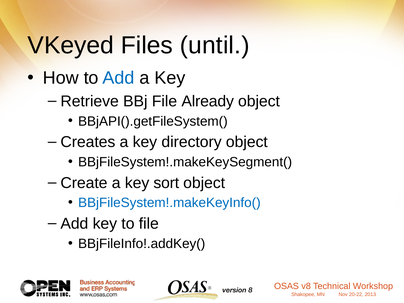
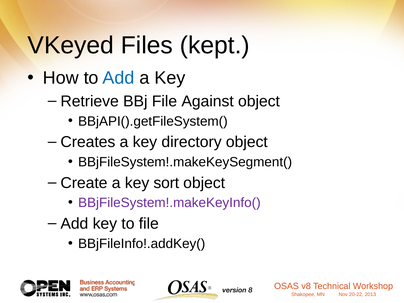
until: until -> kept
Already: Already -> Against
BBjFileSystem!.makeKeyInfo( colour: blue -> purple
